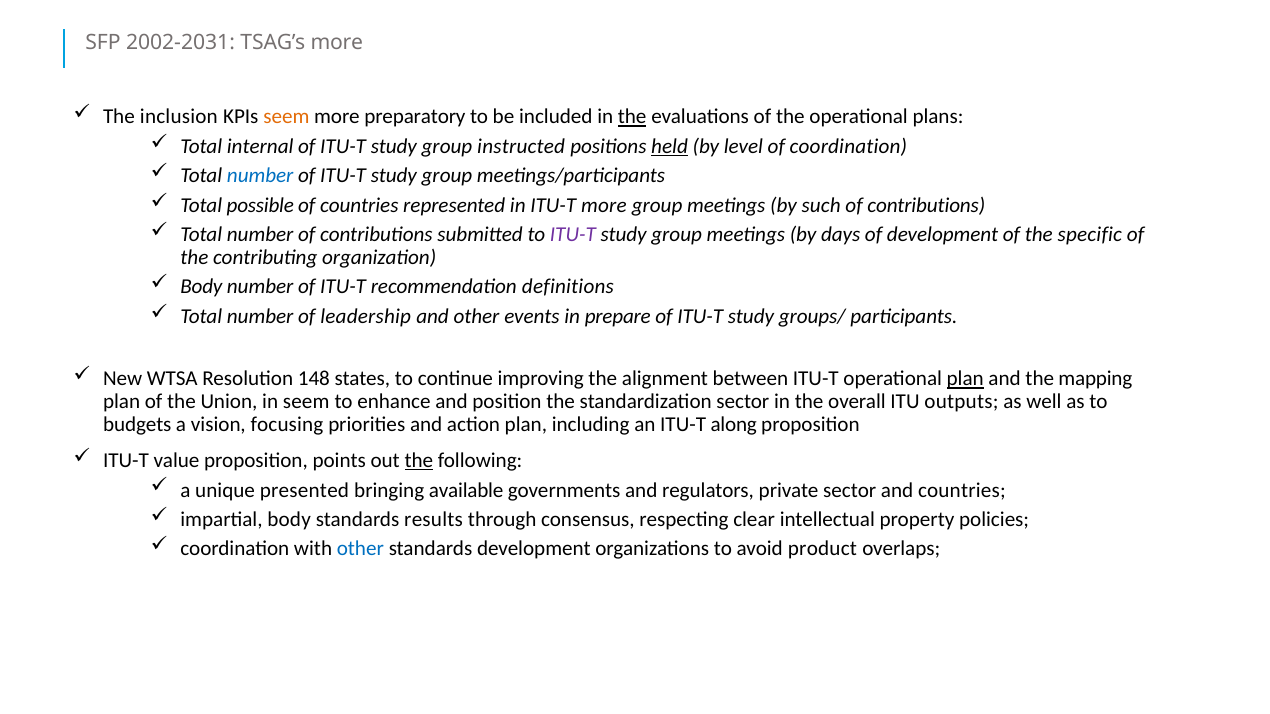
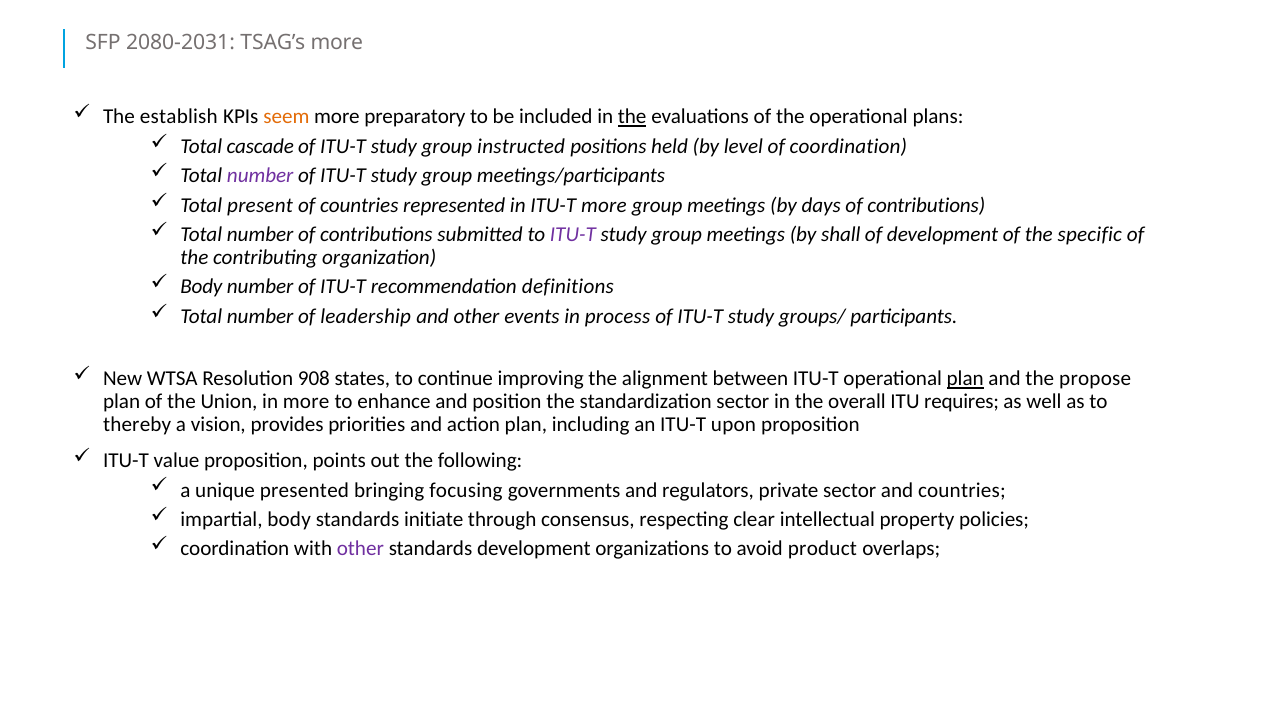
2002-2031: 2002-2031 -> 2080-2031
inclusion: inclusion -> establish
internal: internal -> cascade
held underline: present -> none
number at (260, 176) colour: blue -> purple
possible: possible -> present
such: such -> days
days: days -> shall
prepare: prepare -> process
148: 148 -> 908
mapping: mapping -> propose
in seem: seem -> more
outputs: outputs -> requires
budgets: budgets -> thereby
focusing: focusing -> provides
along: along -> upon
the at (419, 461) underline: present -> none
available: available -> focusing
results: results -> initiate
other at (360, 549) colour: blue -> purple
